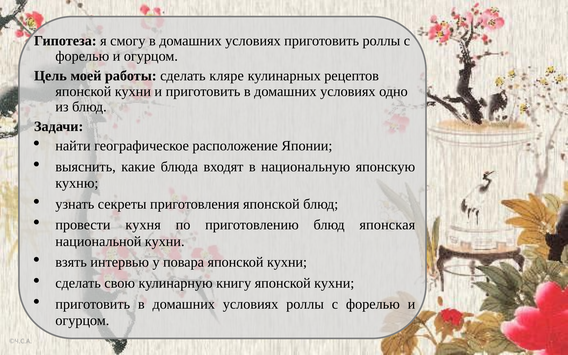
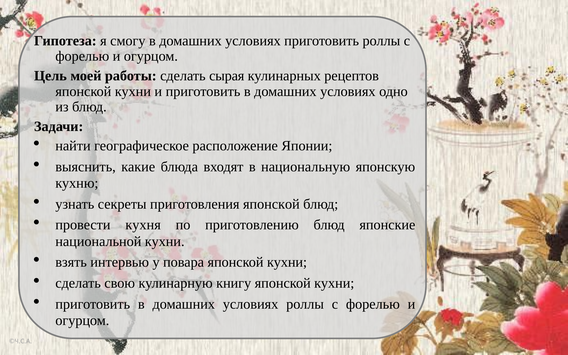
кляре: кляре -> сырая
японская: японская -> японские
